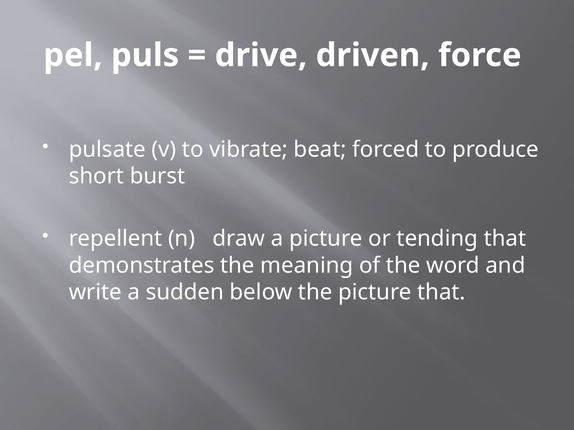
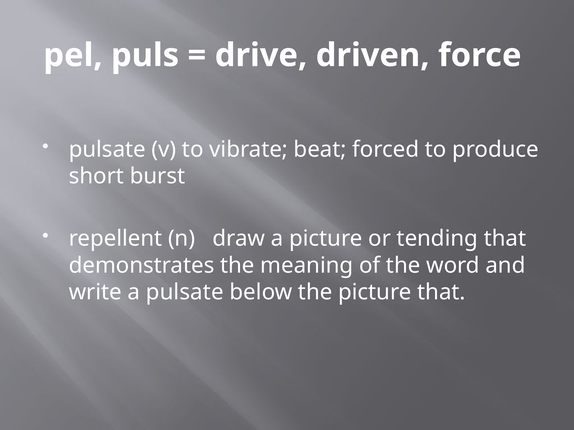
a sudden: sudden -> pulsate
